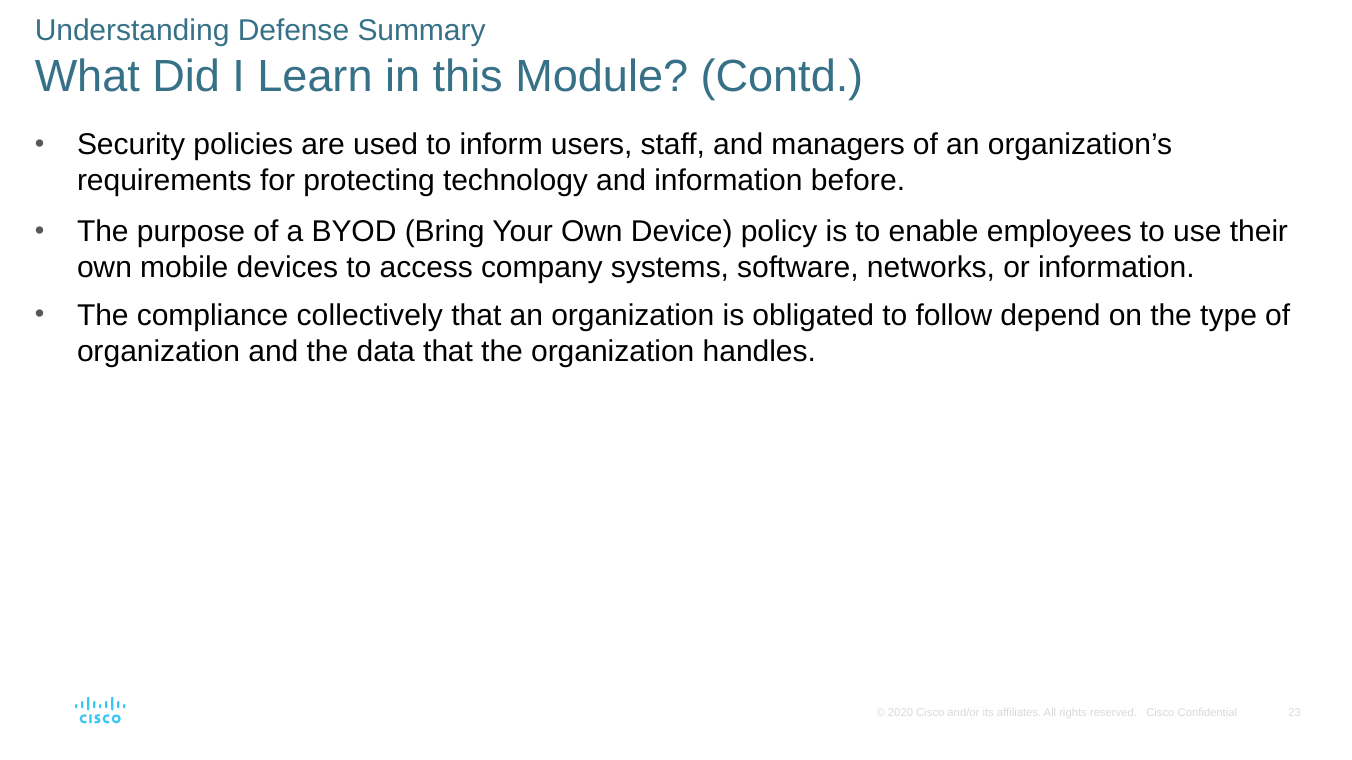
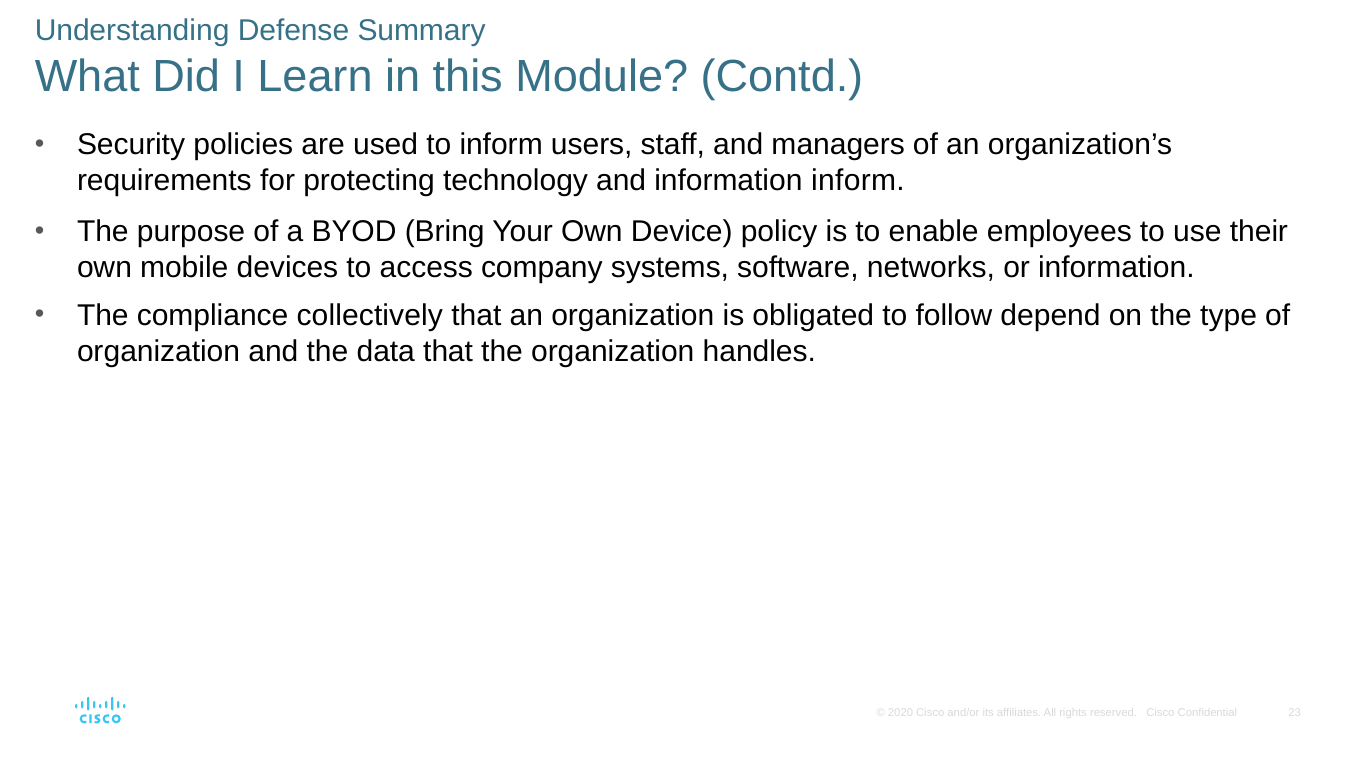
information before: before -> inform
